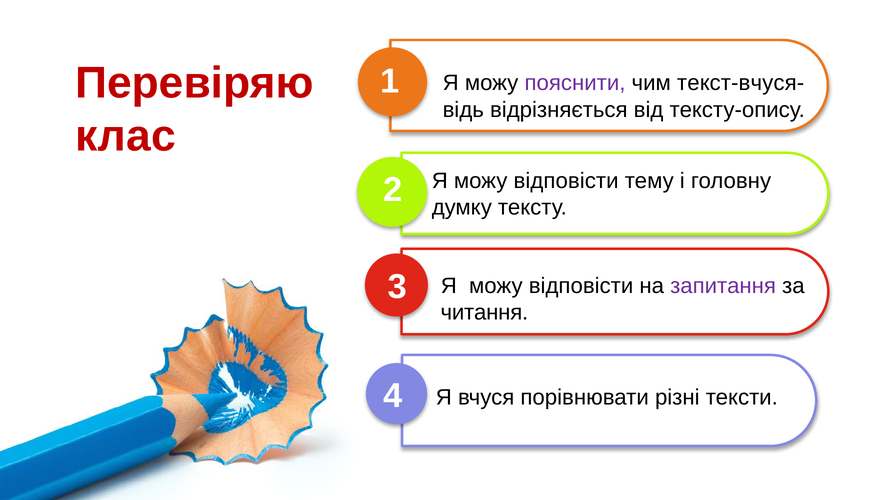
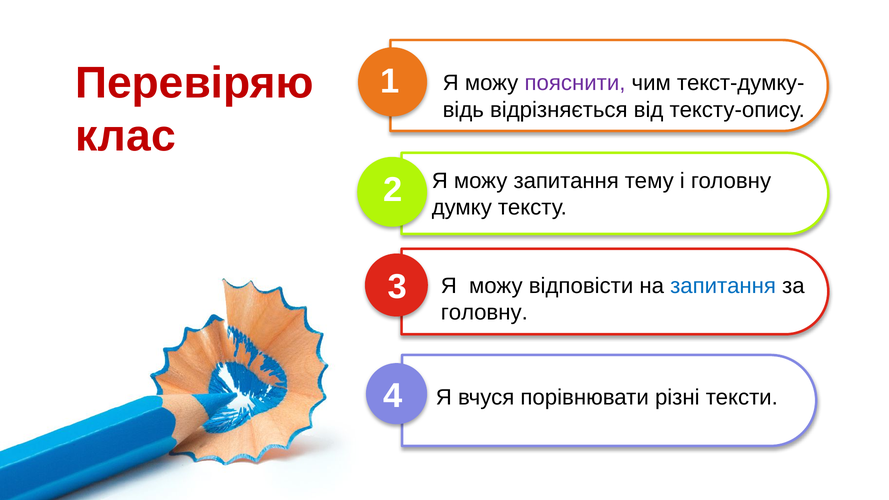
текст-вчуся-: текст-вчуся- -> текст-думку-
відповісти at (566, 181): відповісти -> запитання
запитання at (723, 286) colour: purple -> blue
читання at (484, 313): читання -> головну
